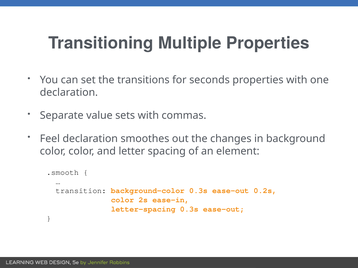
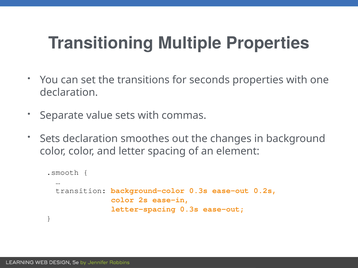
Feel at (50, 139): Feel -> Sets
